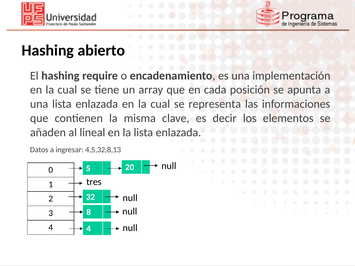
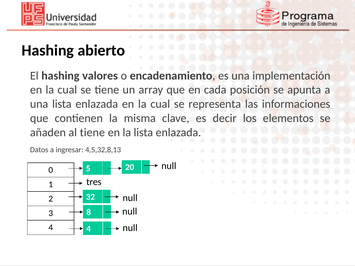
require: require -> valores
al lineal: lineal -> tiene
